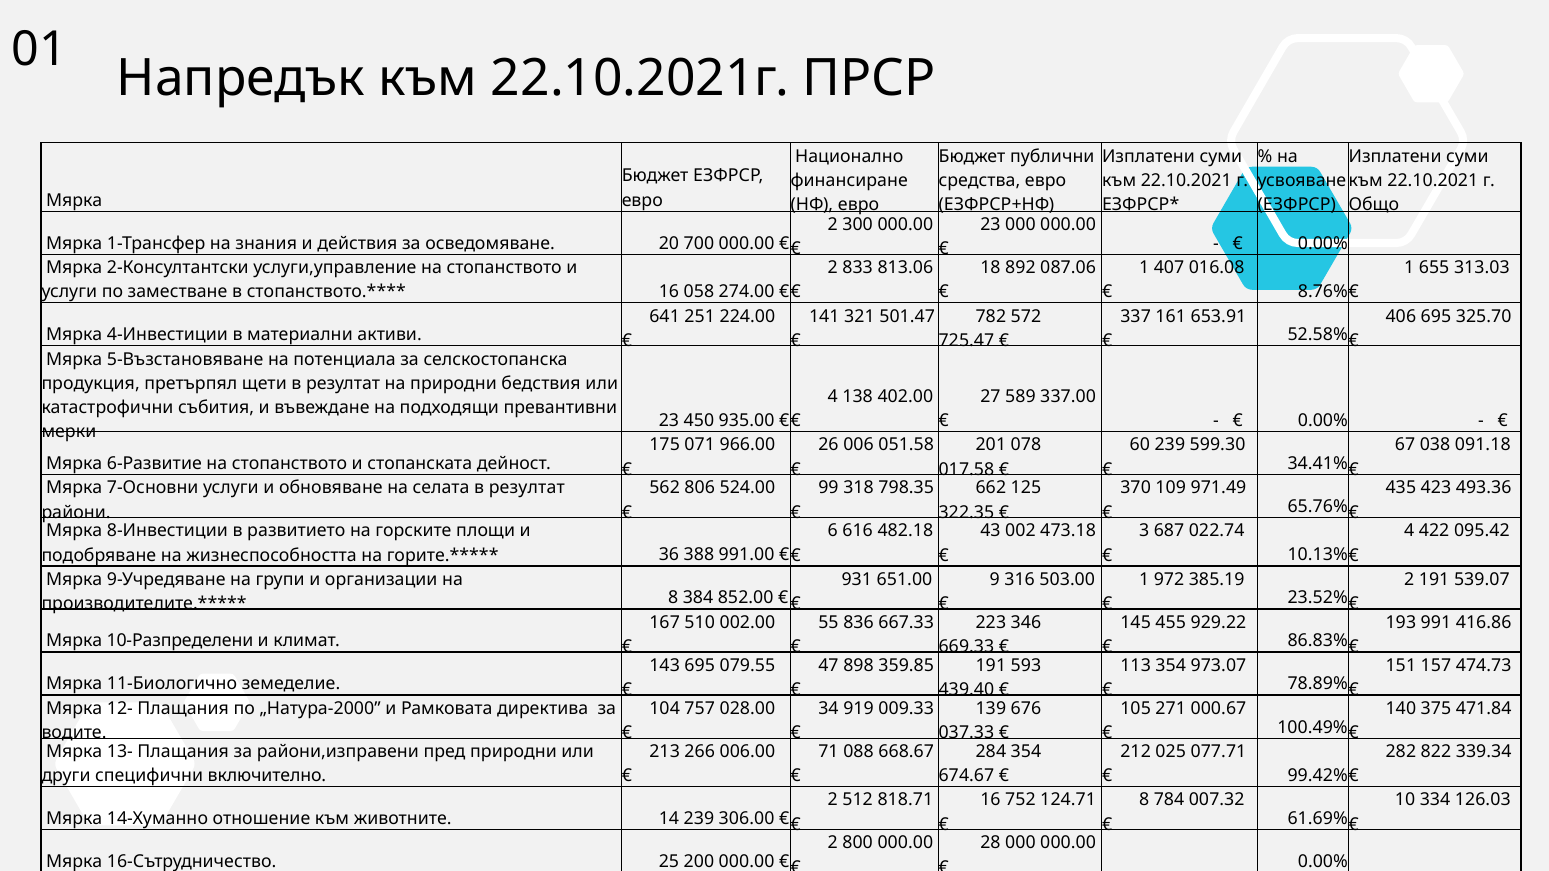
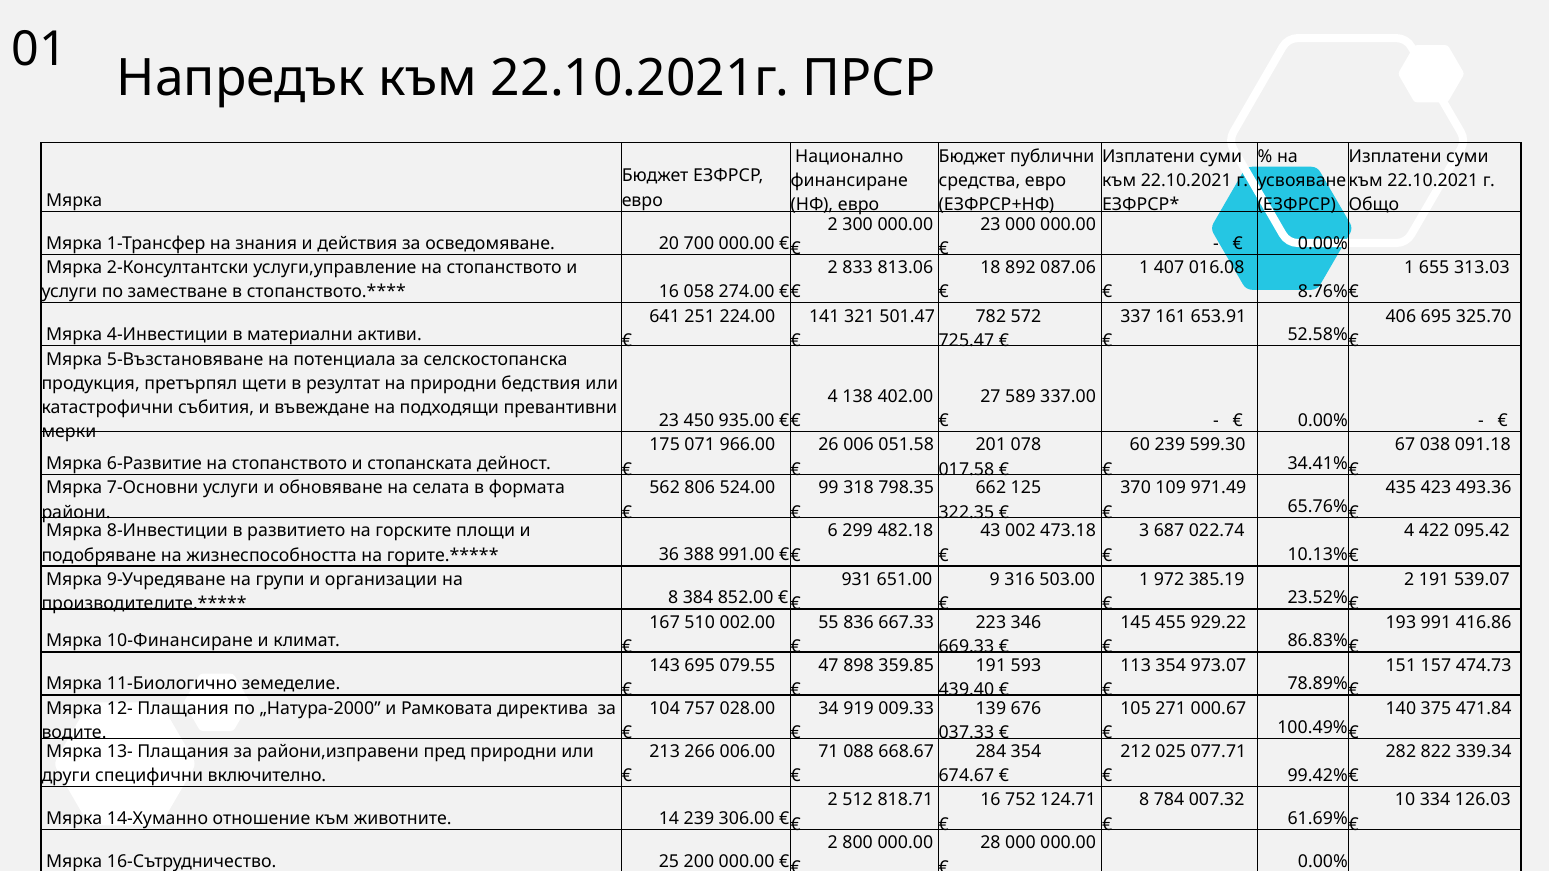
селата в резултат: резултат -> формата
616 at (858, 531): 616 -> 299
10-Разпределени: 10-Разпределени -> 10-Финансиране
